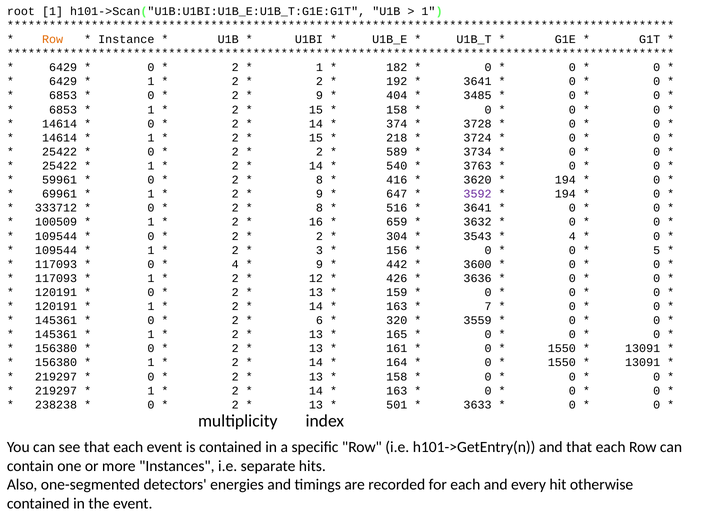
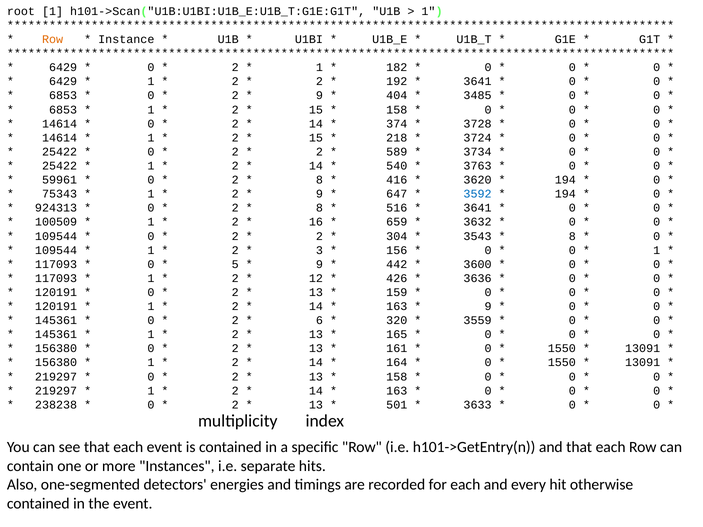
69961: 69961 -> 75343
3592 colour: purple -> blue
333712: 333712 -> 924313
4 at (572, 236): 4 -> 8
5 at (657, 250): 5 -> 1
4 at (235, 264): 4 -> 5
7 at (488, 307): 7 -> 9
